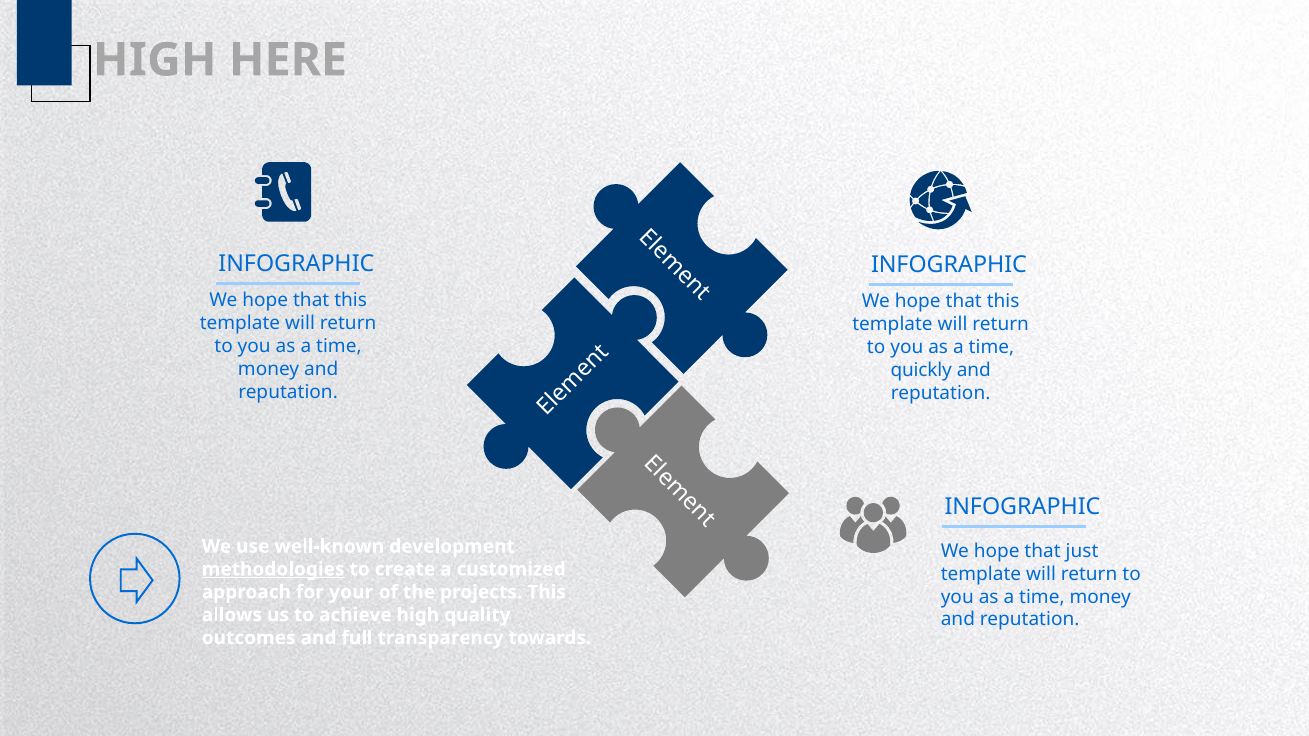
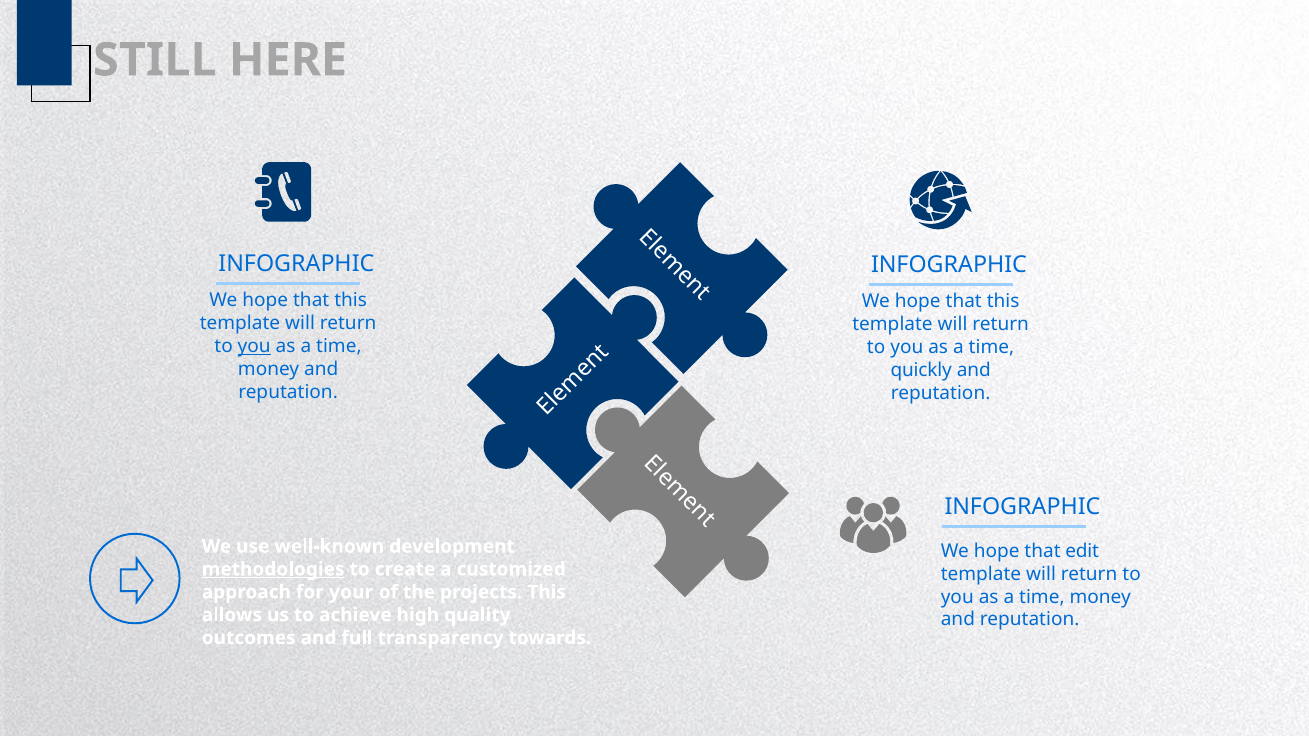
HIGH at (155, 60): HIGH -> STILL
you at (254, 346) underline: none -> present
just: just -> edit
